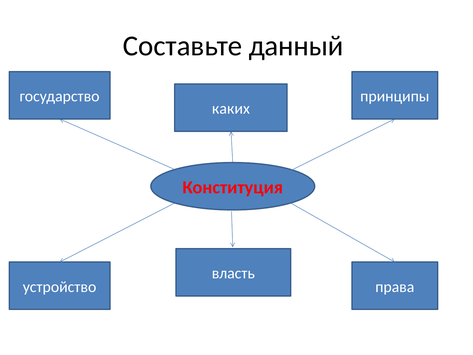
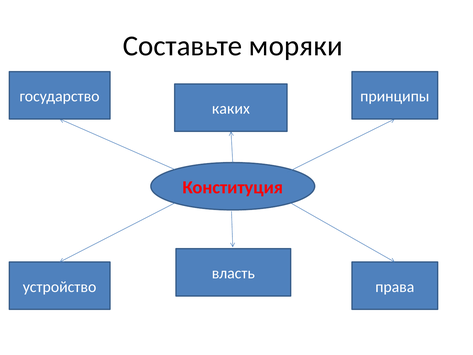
данный: данный -> моряки
